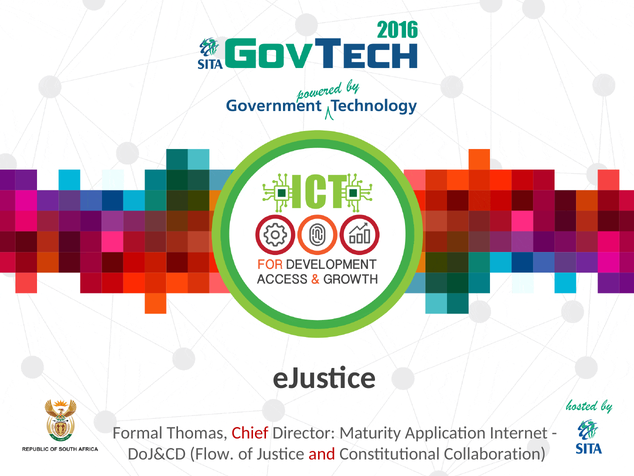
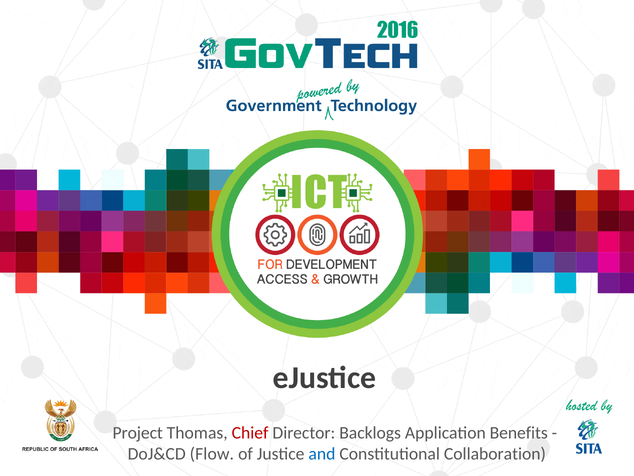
Formal: Formal -> Project
Maturity: Maturity -> Backlogs
Internet: Internet -> Benefits
and colour: red -> blue
